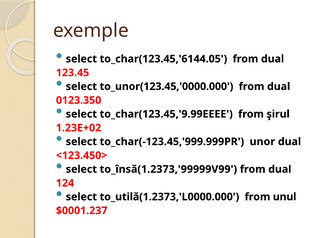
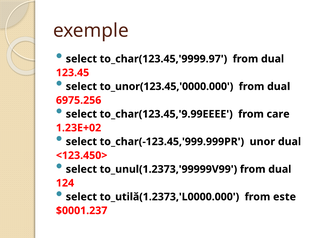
to_char(123.45,'6144.05: to_char(123.45,'6144.05 -> to_char(123.45,'9999.97
0123.350: 0123.350 -> 6975.256
şirul: şirul -> care
to_însă(1.2373,'99999V99: to_însă(1.2373,'99999V99 -> to_unul(1.2373,'99999V99
unul: unul -> este
